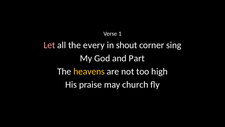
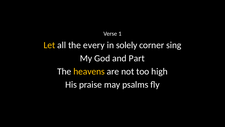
Let colour: pink -> yellow
shout: shout -> solely
church: church -> psalms
